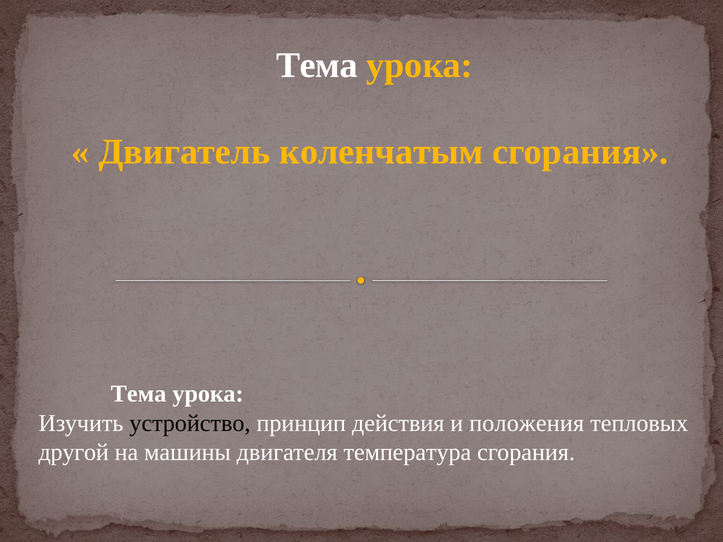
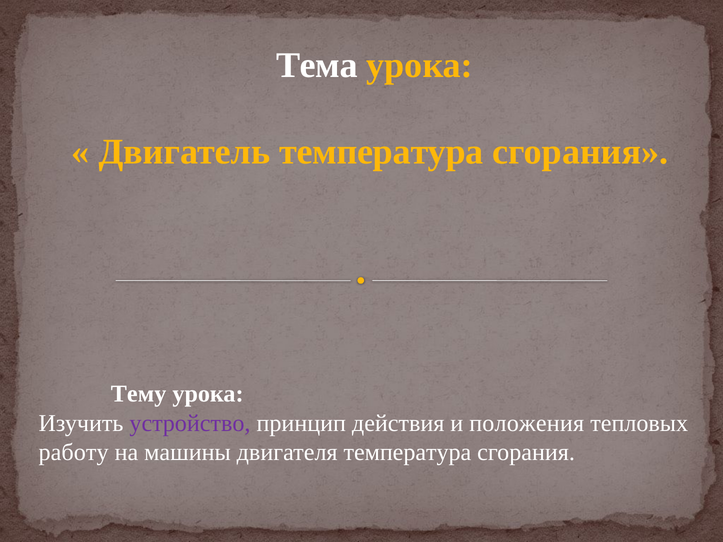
Двигатель коленчатым: коленчатым -> температура
Тема at (139, 394): Тема -> Тему
устройство colour: black -> purple
другой: другой -> работу
